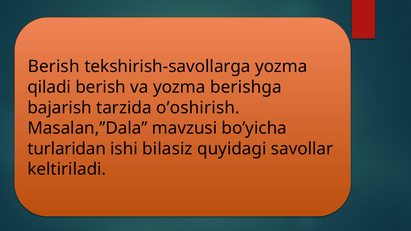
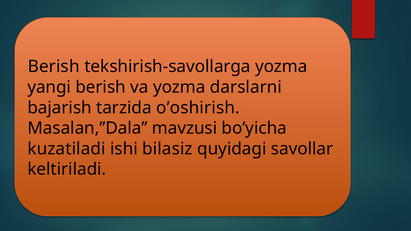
qiladi: qiladi -> yangi
berishga: berishga -> darslarni
turlaridan: turlaridan -> kuzatiladi
